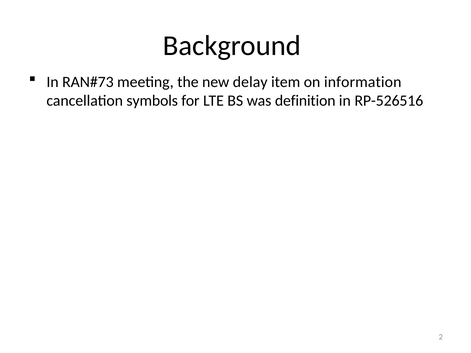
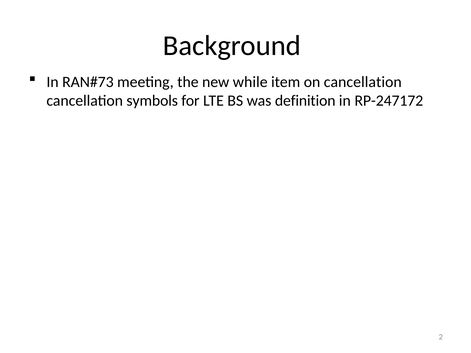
delay: delay -> while
on information: information -> cancellation
RP-526516: RP-526516 -> RP-247172
